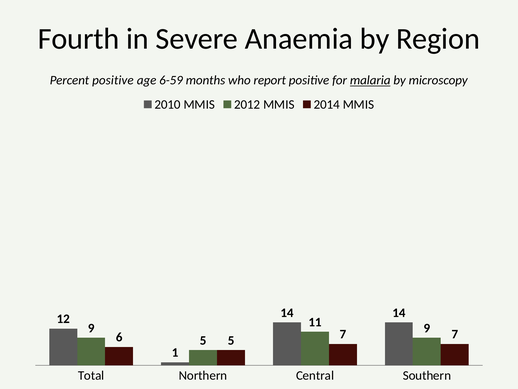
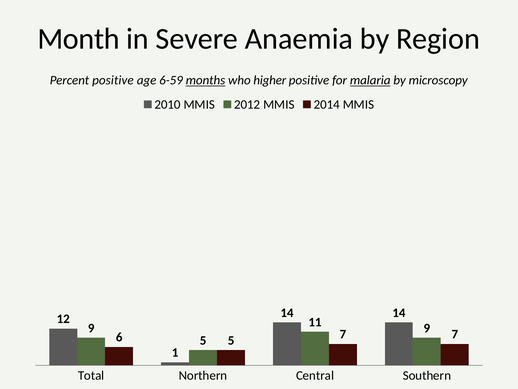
Fourth: Fourth -> Month
months underline: none -> present
report: report -> higher
